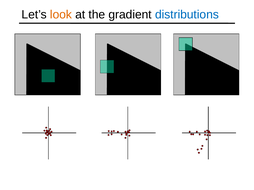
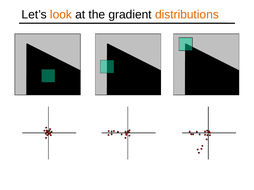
distributions colour: blue -> orange
